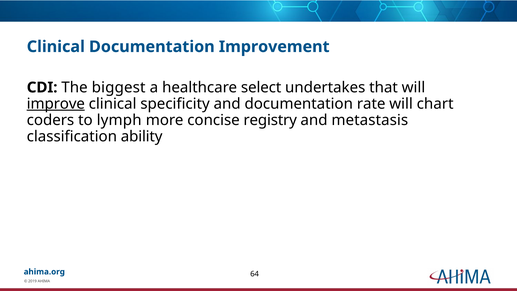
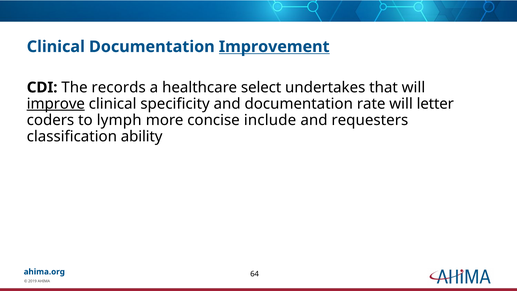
Improvement underline: none -> present
biggest: biggest -> records
chart: chart -> letter
registry: registry -> include
metastasis: metastasis -> requesters
